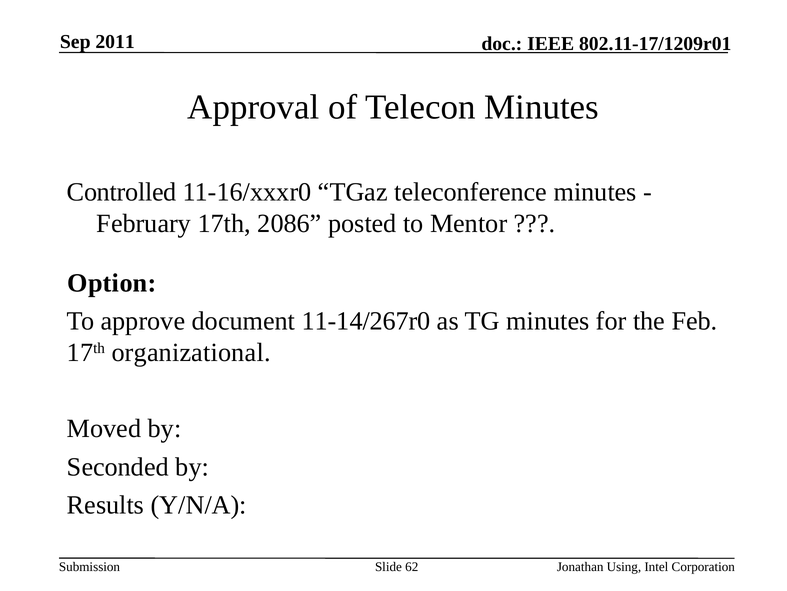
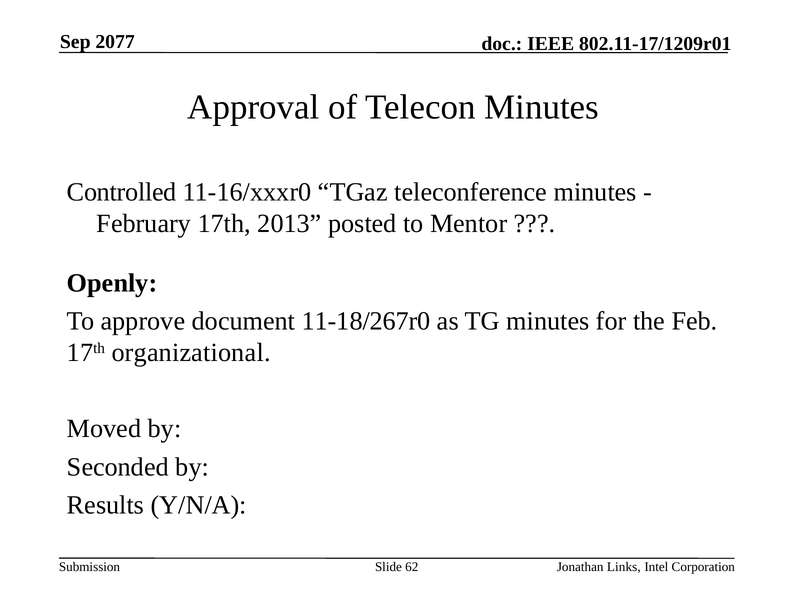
2011: 2011 -> 2077
2086: 2086 -> 2013
Option: Option -> Openly
11-14/267r0: 11-14/267r0 -> 11-18/267r0
Using: Using -> Links
